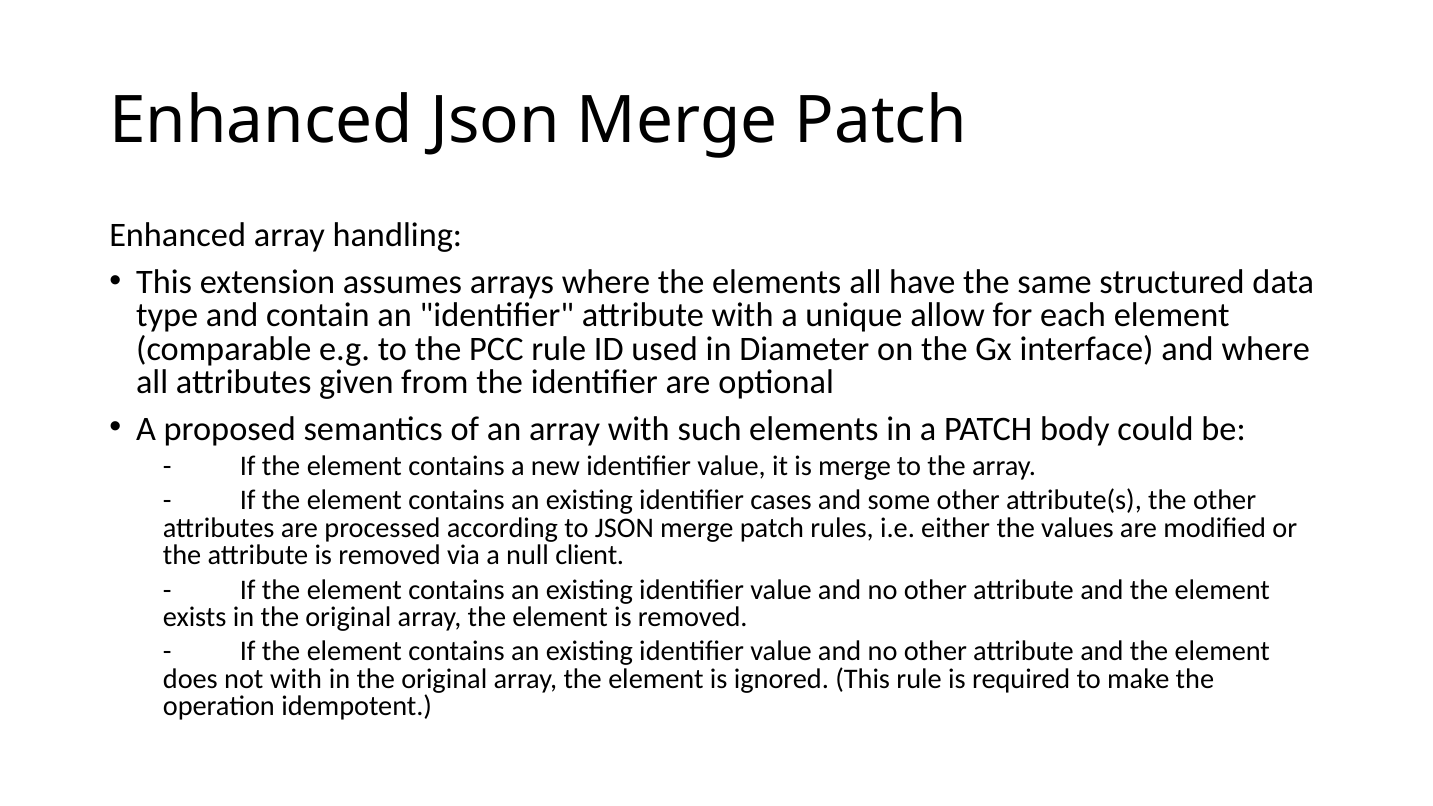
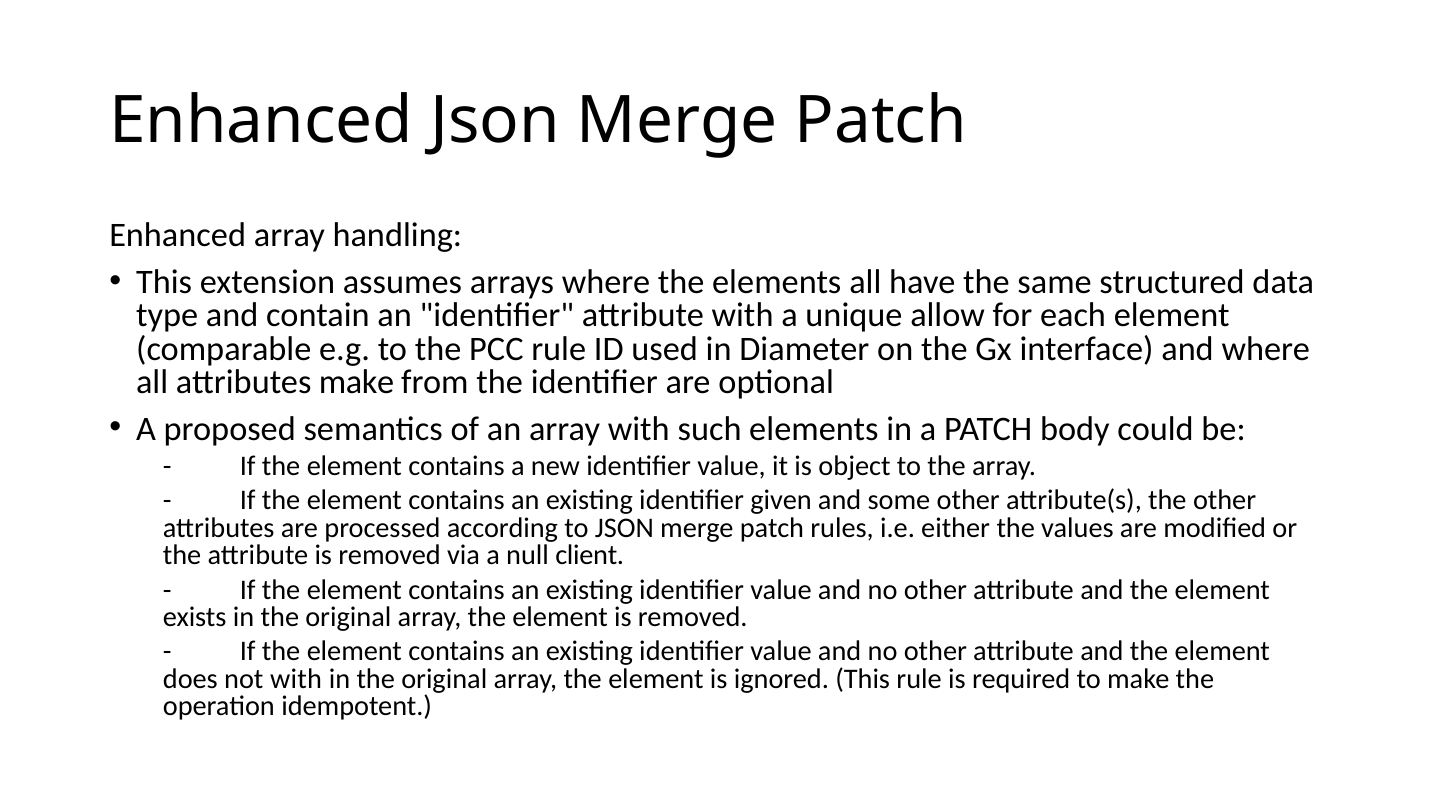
attributes given: given -> make
is merge: merge -> object
cases: cases -> given
